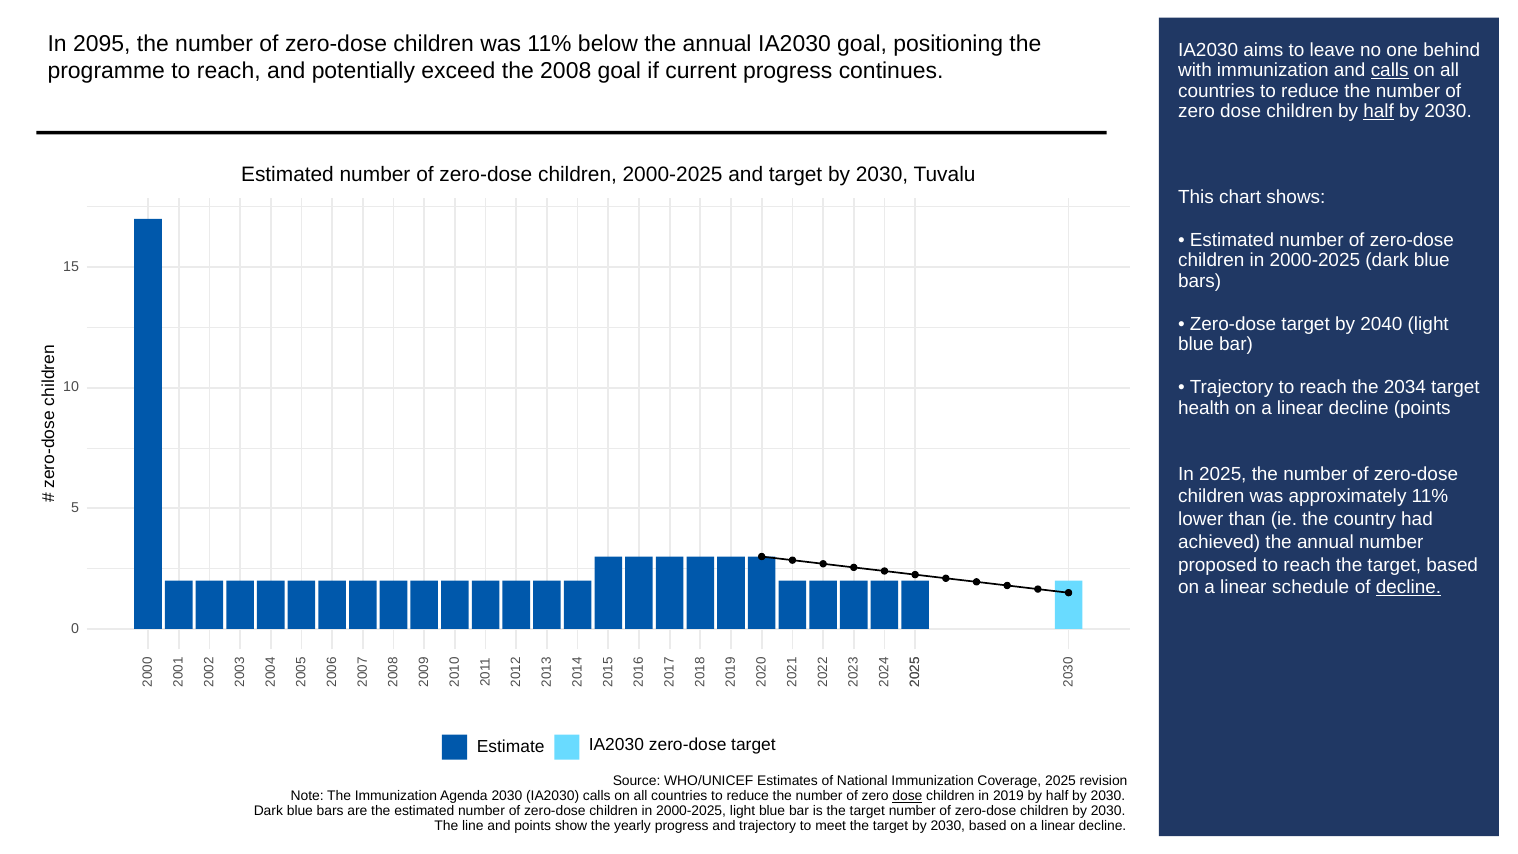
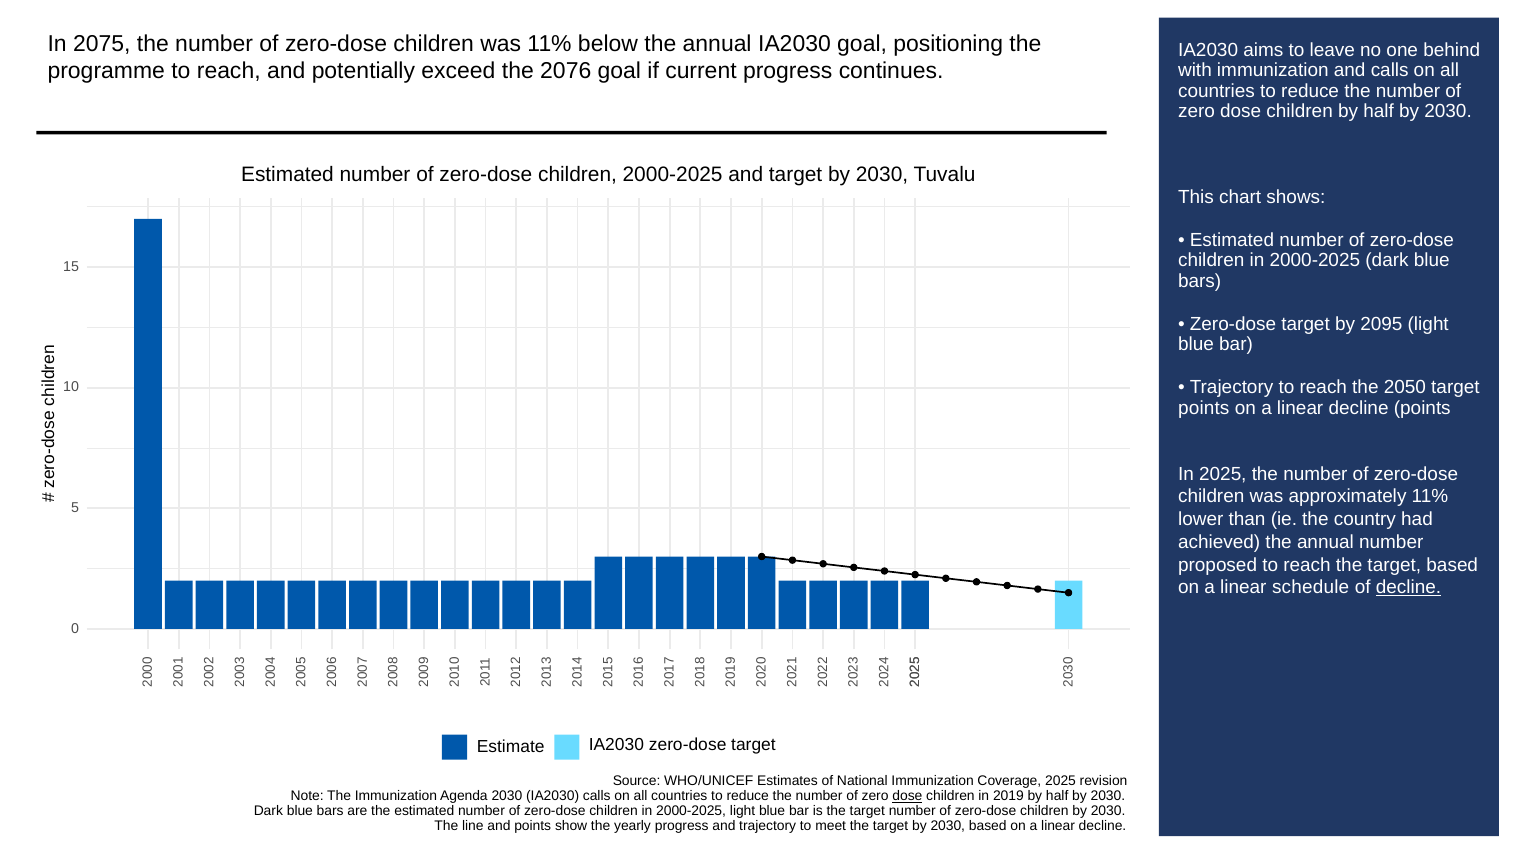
2095: 2095 -> 2075
2008: 2008 -> 2076
calls at (1390, 70) underline: present -> none
half at (1379, 111) underline: present -> none
2040: 2040 -> 2095
2034: 2034 -> 2050
health at (1204, 408): health -> points
